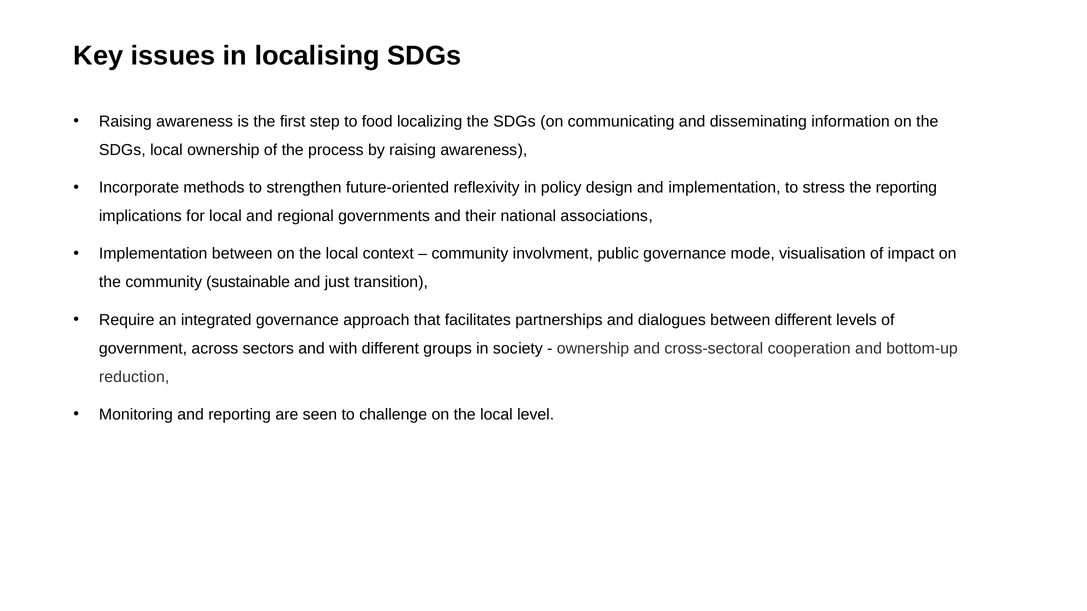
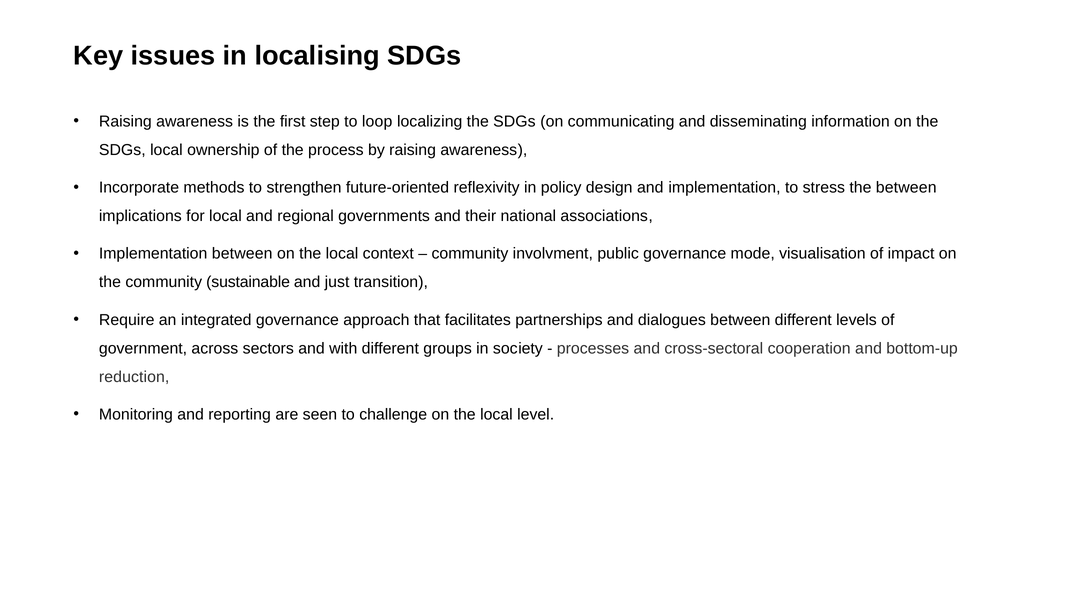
food: food -> loop
the reporting: reporting -> between
ownership at (593, 349): ownership -> processes
